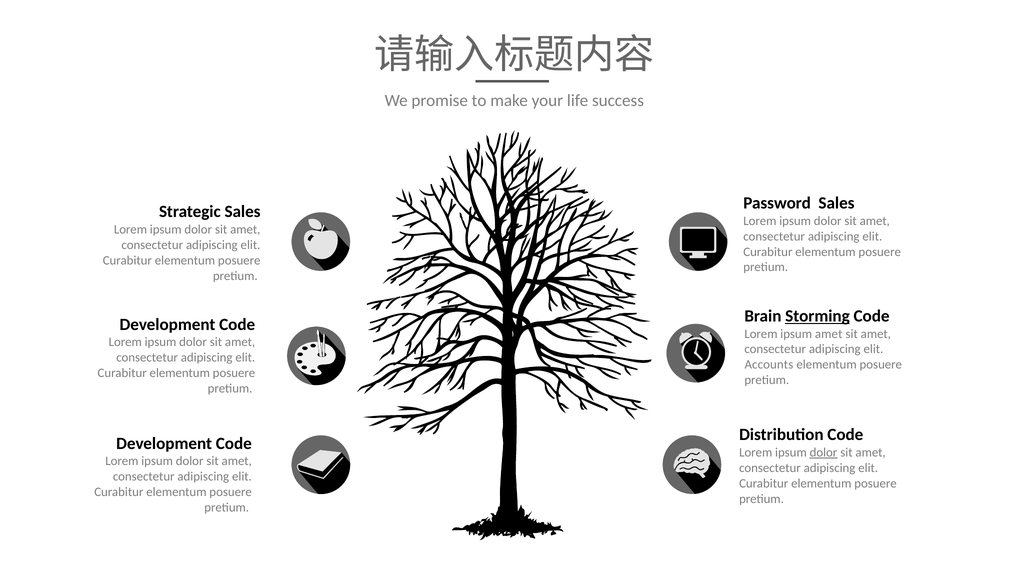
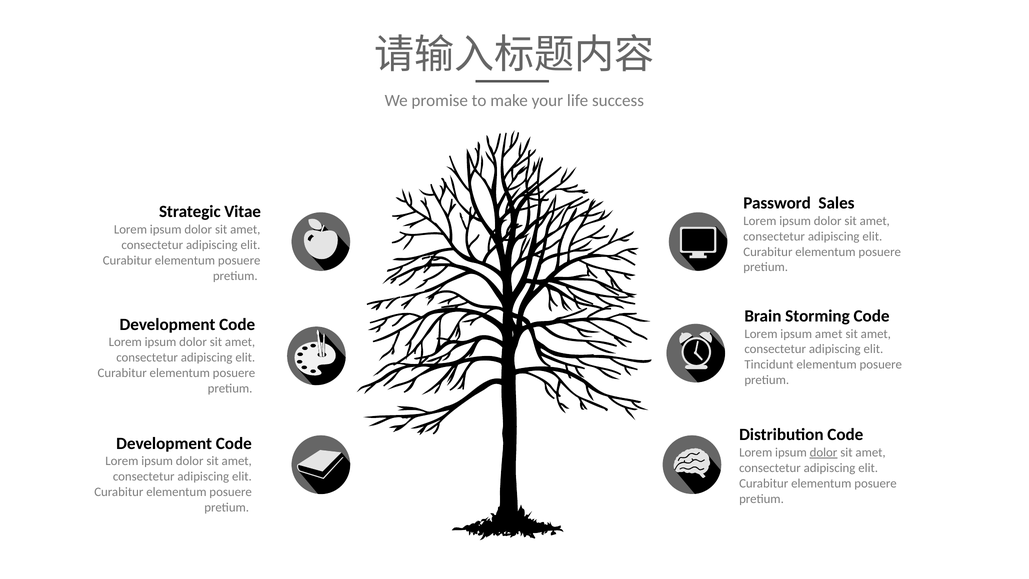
Strategic Sales: Sales -> Vitae
Storming underline: present -> none
Accounts: Accounts -> Tincidunt
